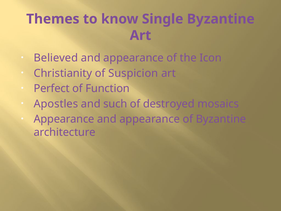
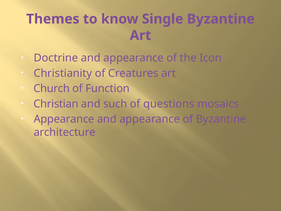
Believed: Believed -> Doctrine
Suspicion: Suspicion -> Creatures
Perfect: Perfect -> Church
Apostles: Apostles -> Christian
destroyed: destroyed -> questions
